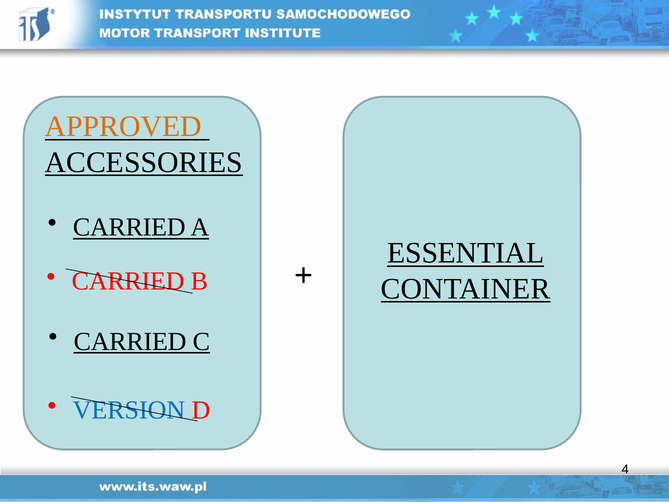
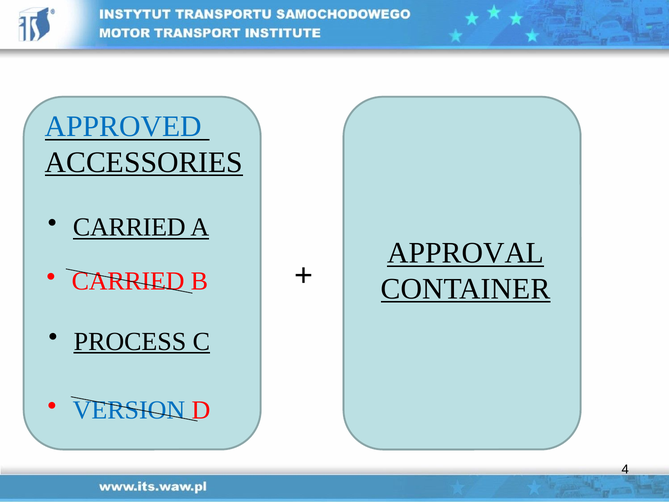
APPROVED colour: orange -> blue
ESSENTIAL: ESSENTIAL -> APPROVAL
CARRIED at (130, 341): CARRIED -> PROCESS
